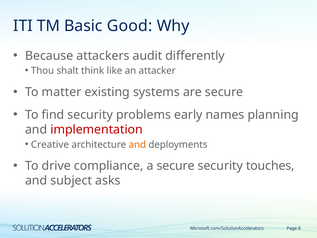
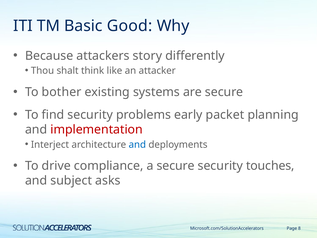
audit: audit -> story
matter: matter -> bother
names: names -> packet
Creative: Creative -> Interject
and at (137, 144) colour: orange -> blue
